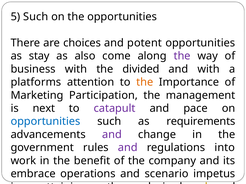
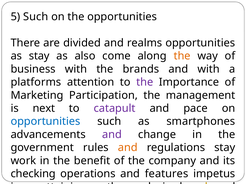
choices: choices -> divided
potent: potent -> realms
the at (182, 56) colour: purple -> orange
divided: divided -> brands
the at (145, 82) colour: orange -> purple
requirements: requirements -> smartphones
and at (128, 148) colour: purple -> orange
regulations into: into -> stay
embrace: embrace -> checking
scenario: scenario -> features
